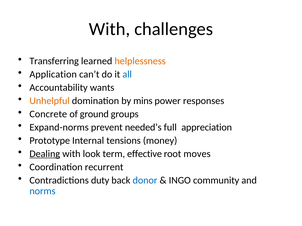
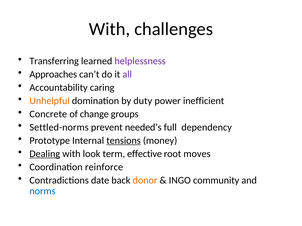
helplessness colour: orange -> purple
Application: Application -> Approaches
all colour: blue -> purple
wants: wants -> caring
mins: mins -> duty
responses: responses -> inefficient
ground: ground -> change
Expand-norms: Expand-norms -> Settled-norms
appreciation: appreciation -> dependency
tensions underline: none -> present
recurrent: recurrent -> reinforce
duty: duty -> date
donor colour: blue -> orange
